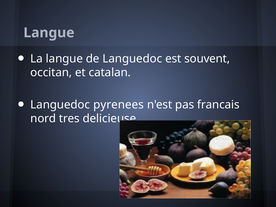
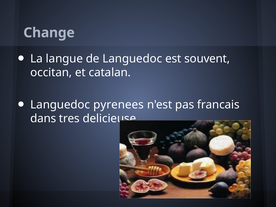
Langue at (49, 33): Langue -> Change
nord: nord -> dans
